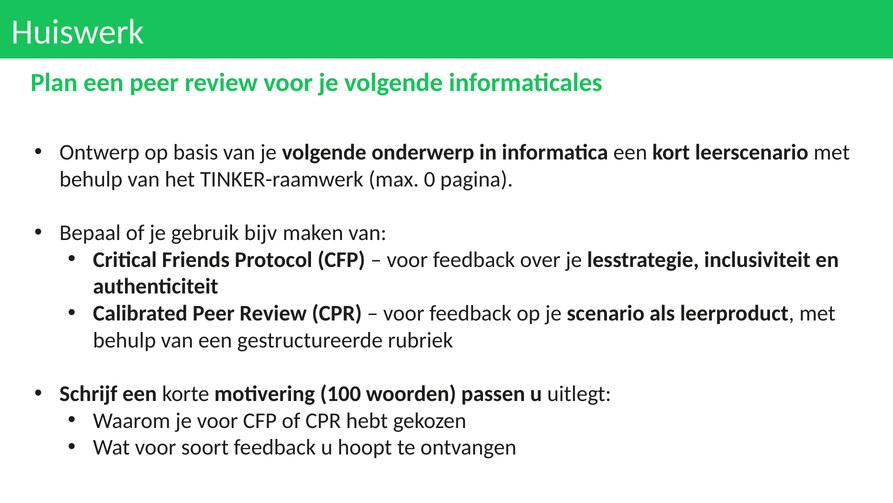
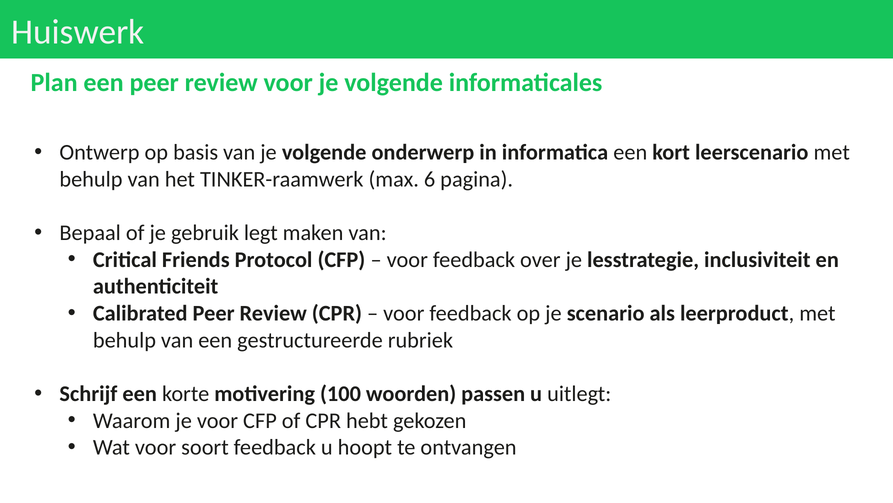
0: 0 -> 6
bijv: bijv -> legt
